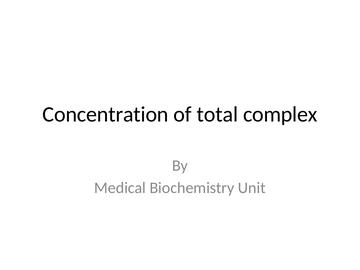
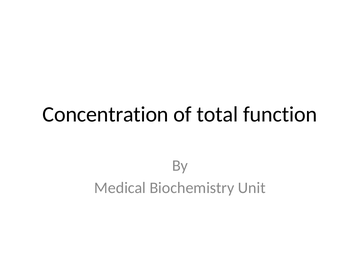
complex: complex -> function
